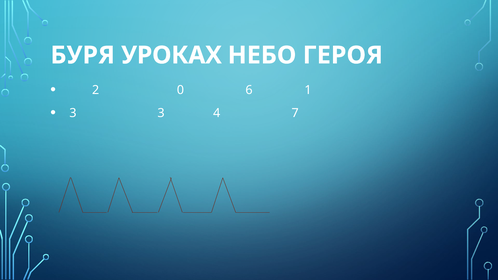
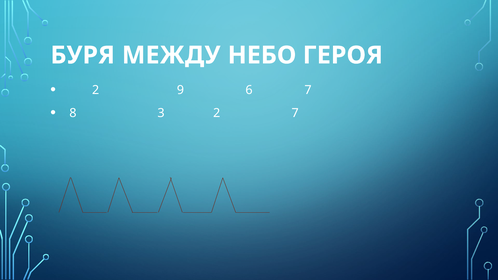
УРОКАХ: УРОКАХ -> МЕЖДУ
0: 0 -> 9
6 1: 1 -> 7
3 at (73, 113): 3 -> 8
3 4: 4 -> 2
